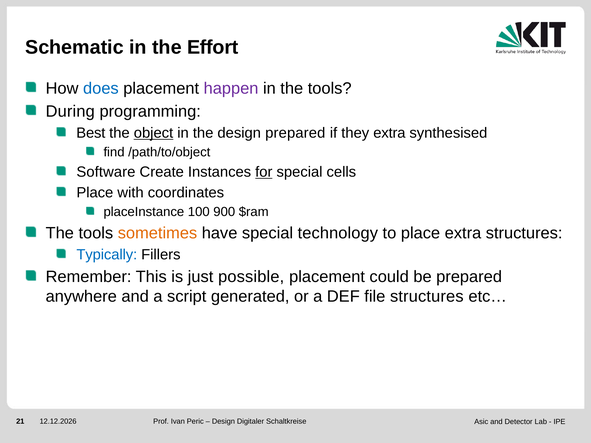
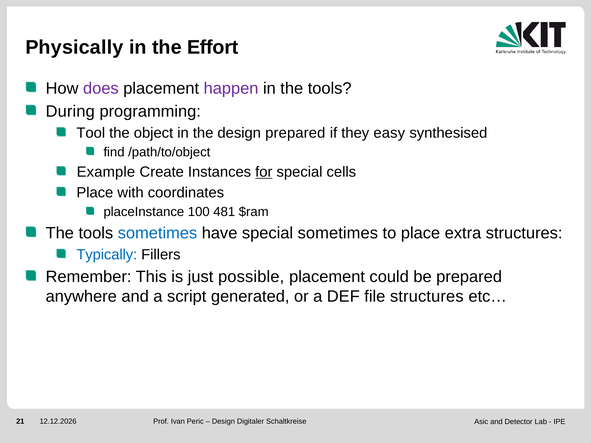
Schematic: Schematic -> Physically
does colour: blue -> purple
Best: Best -> Tool
object underline: present -> none
they extra: extra -> easy
Software: Software -> Example
900: 900 -> 481
sometimes at (157, 233) colour: orange -> blue
special technology: technology -> sometimes
